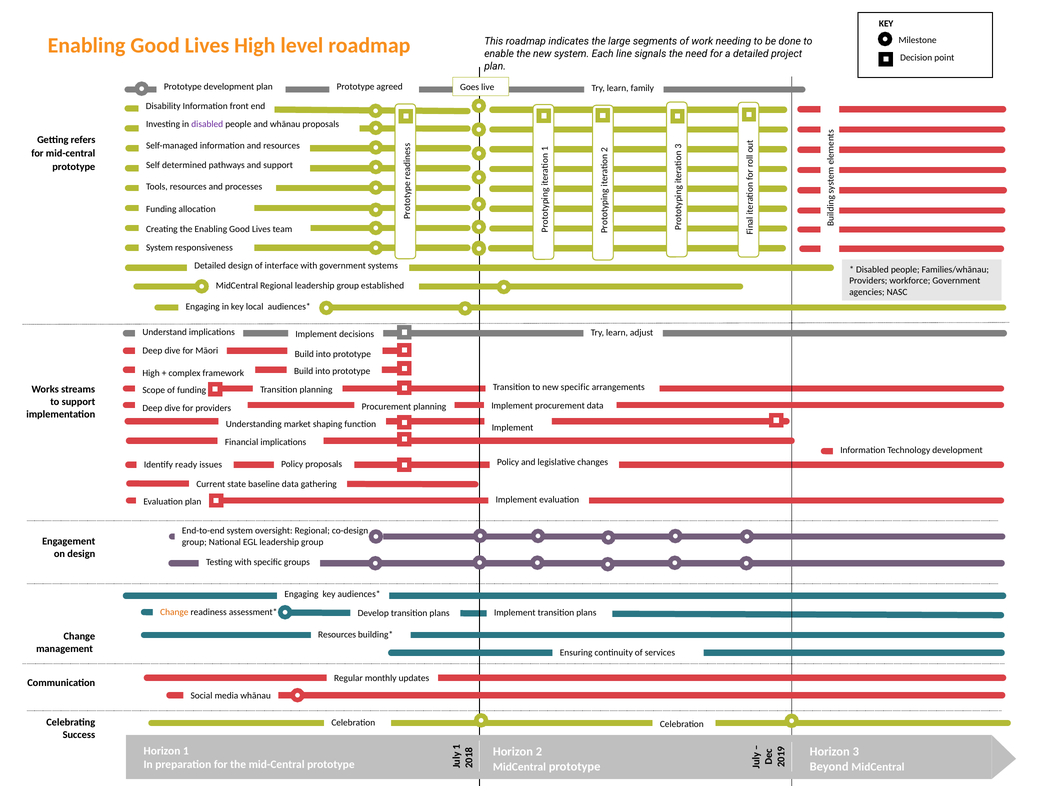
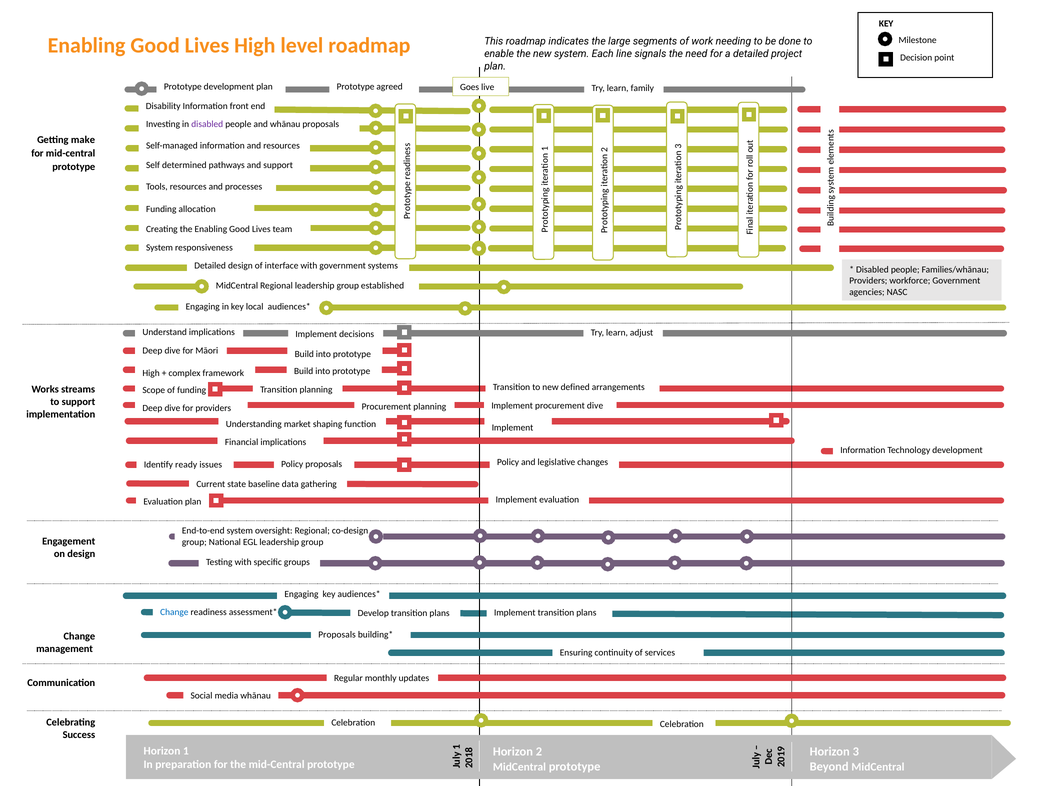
refers: refers -> make
new specific: specific -> defined
procurement data: data -> dive
Change at (174, 611) colour: orange -> blue
Resources at (337, 634): Resources -> Proposals
